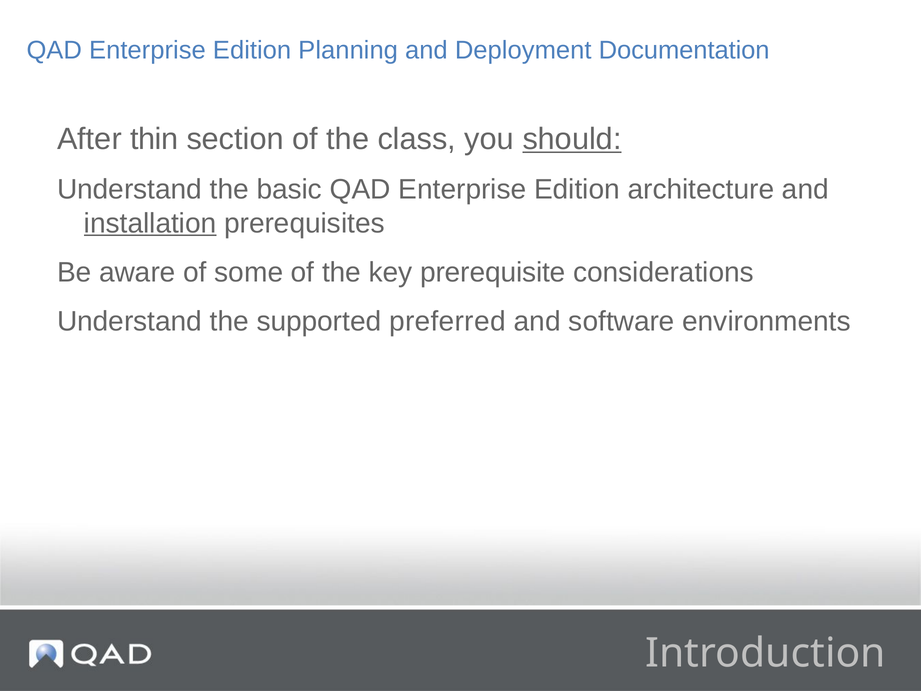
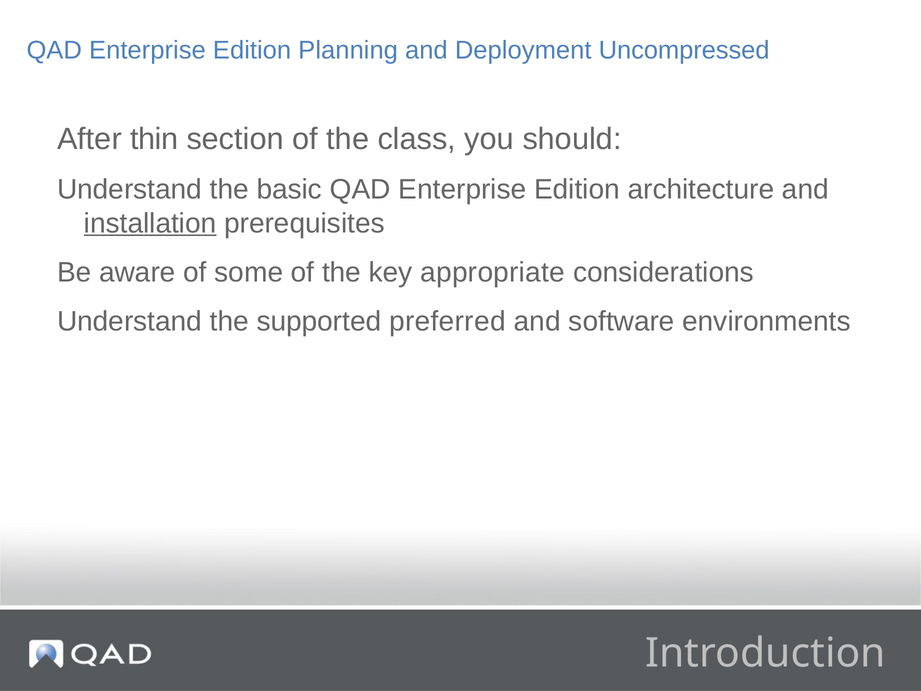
Documentation: Documentation -> Uncompressed
should underline: present -> none
prerequisite: prerequisite -> appropriate
